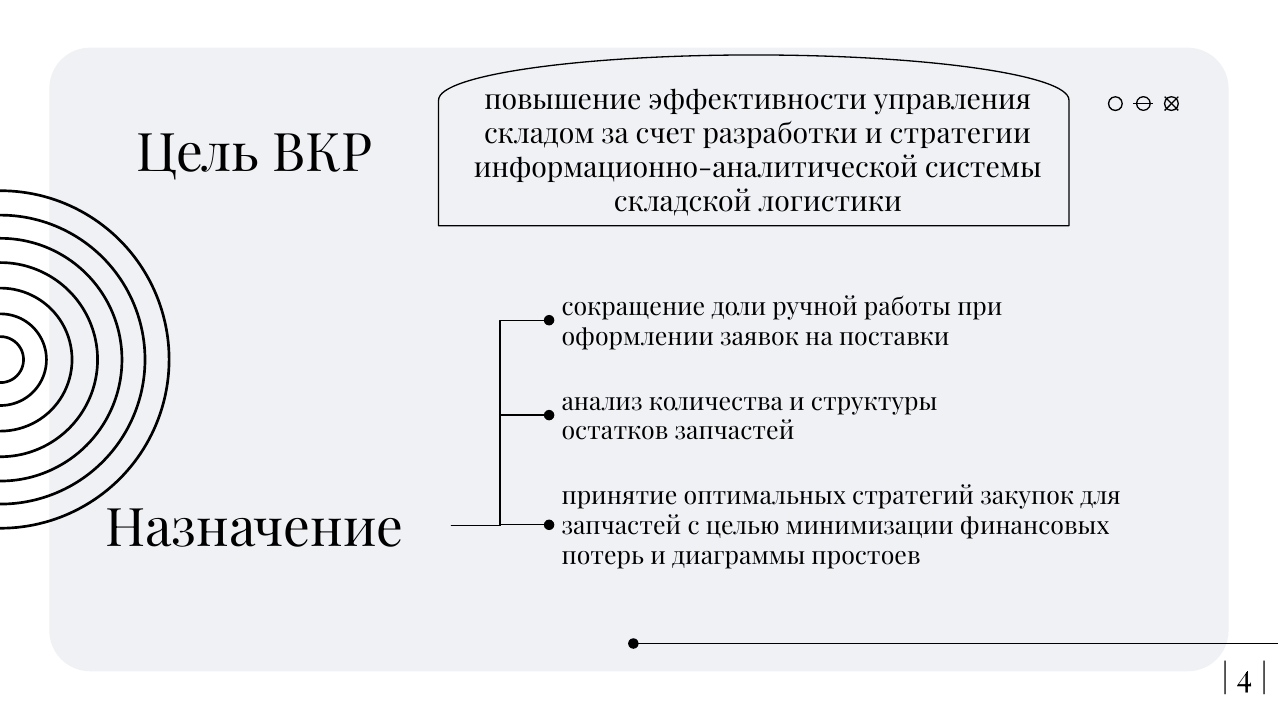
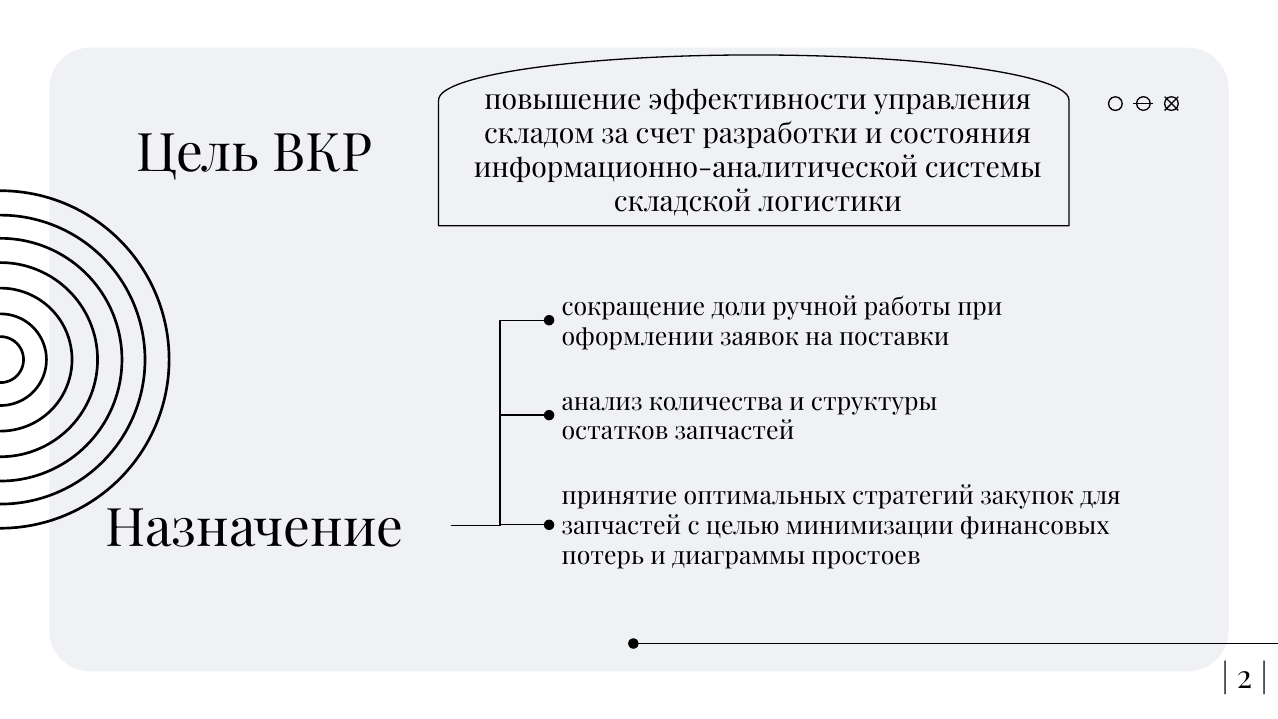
стратегии: стратегии -> состояния
4: 4 -> 2
